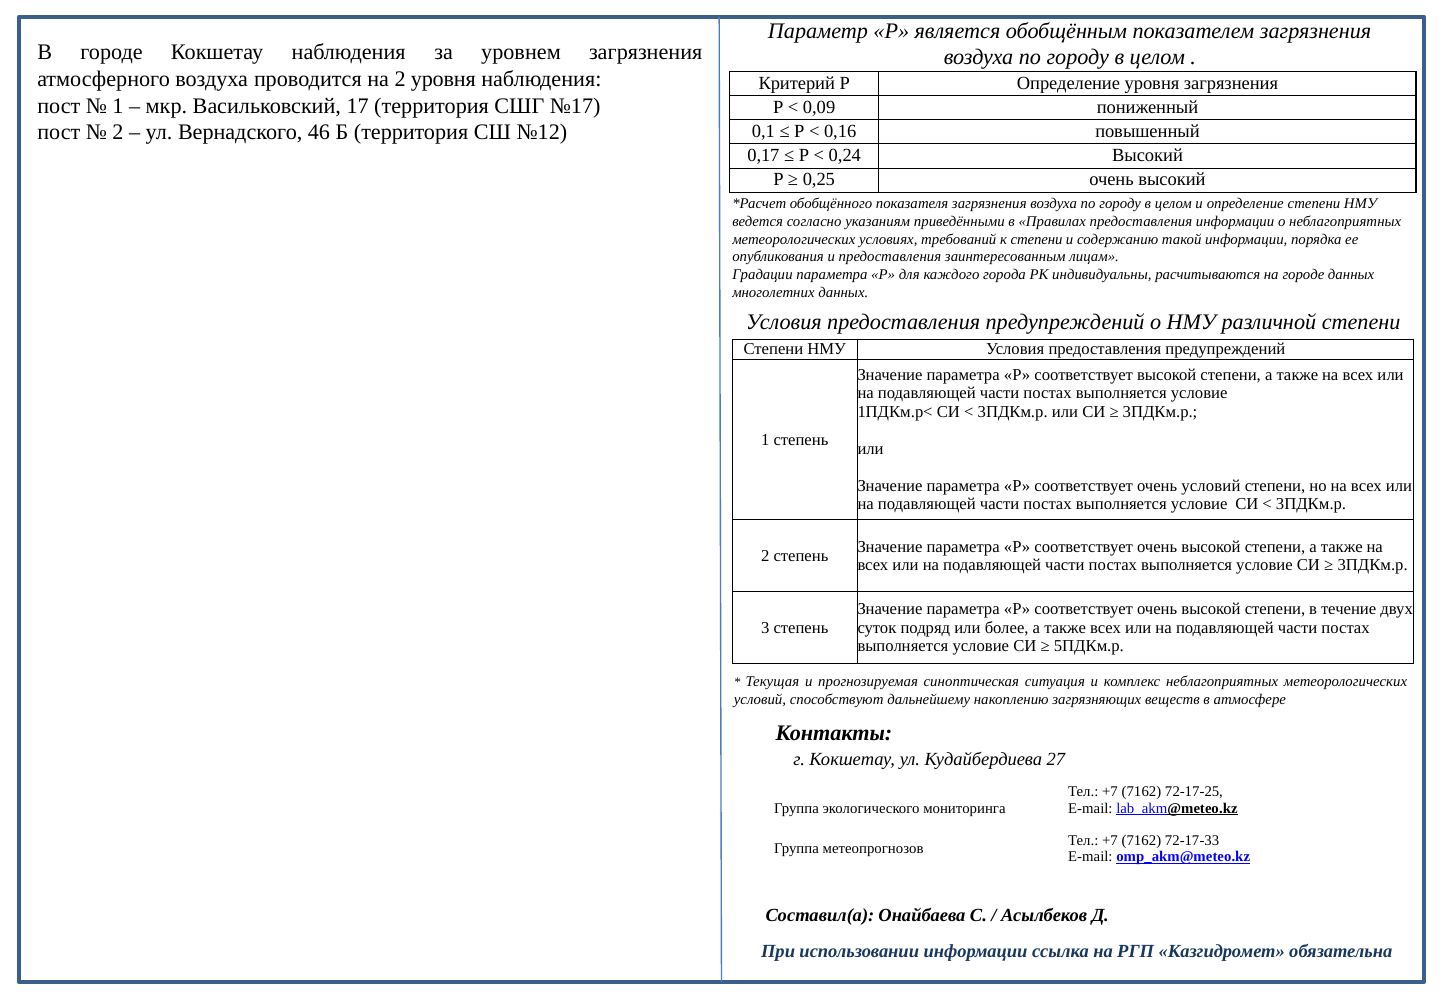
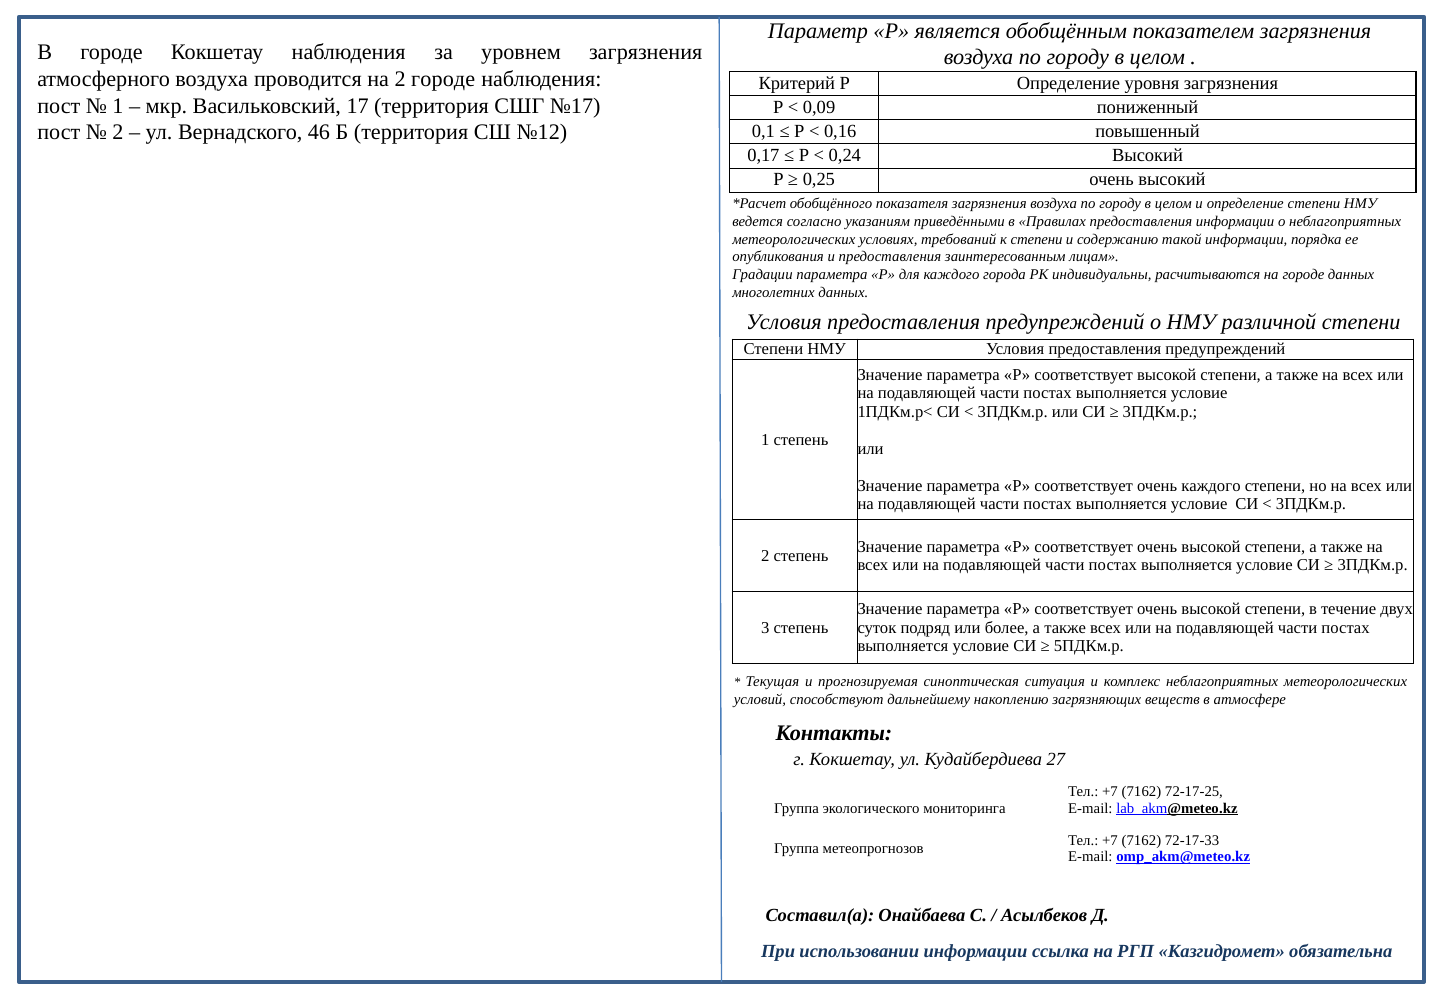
2 уровня: уровня -> городе
очень условий: условий -> каждого
